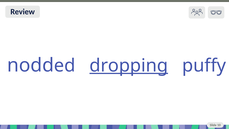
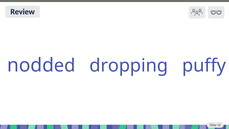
dropping underline: present -> none
